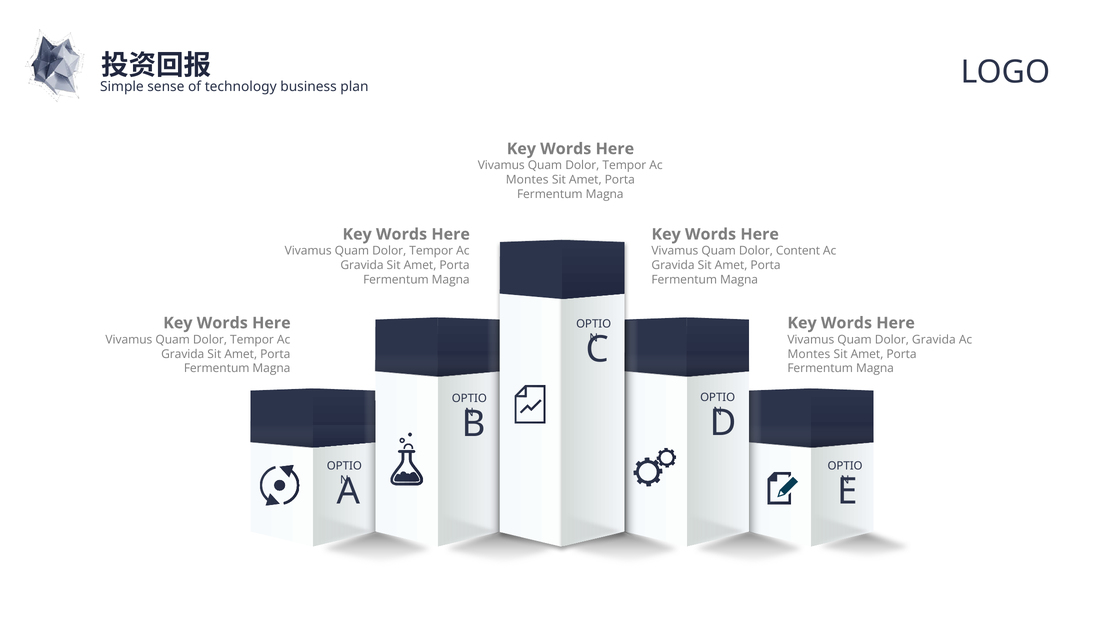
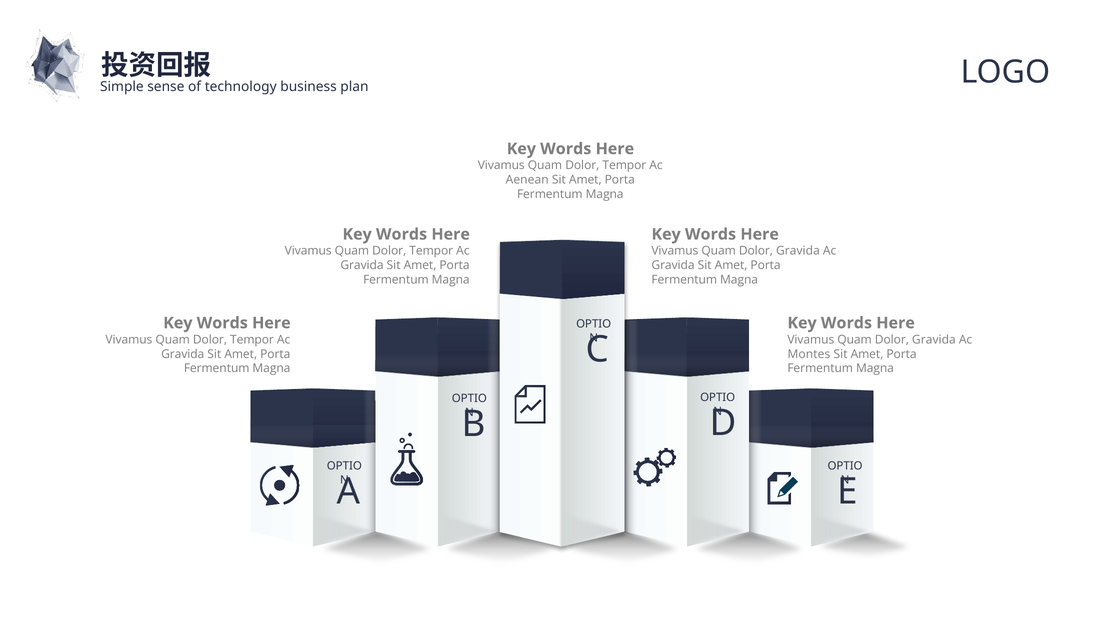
Montes at (527, 180): Montes -> Aenean
Content at (798, 251): Content -> Gravida
